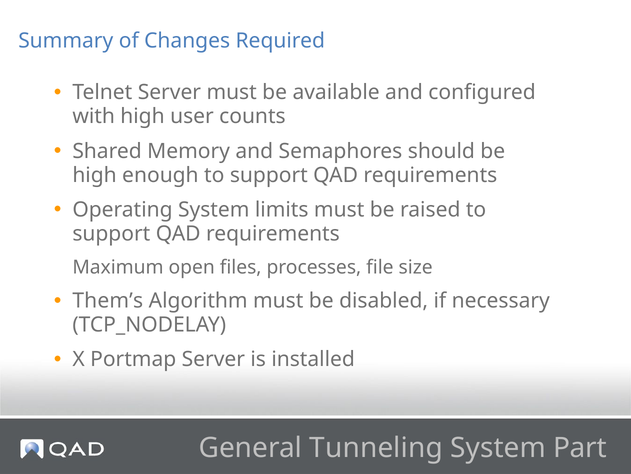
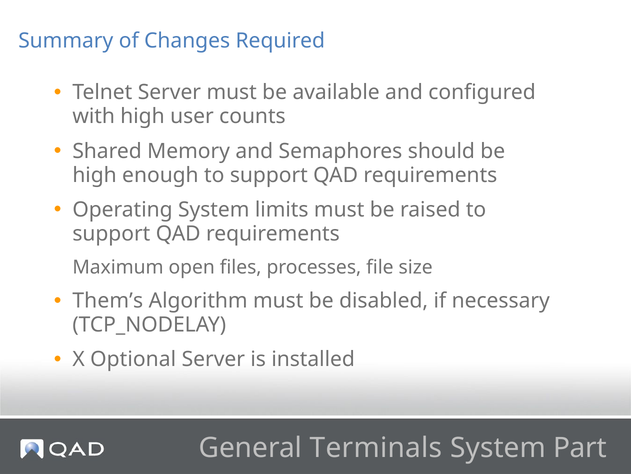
Portmap: Portmap -> Optional
Tunneling: Tunneling -> Terminals
